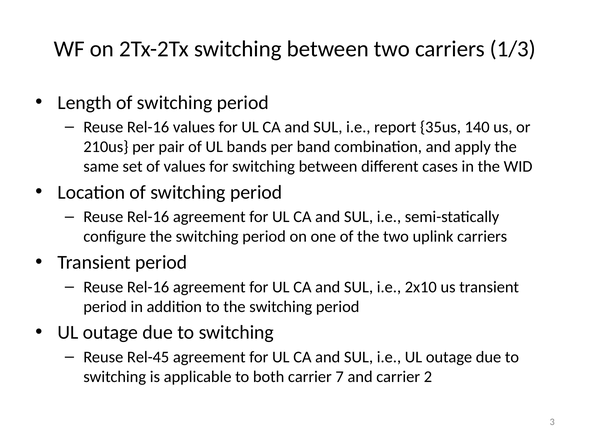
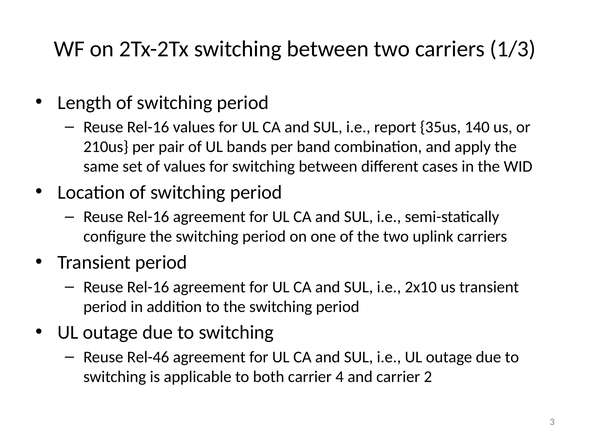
Rel-45: Rel-45 -> Rel-46
7: 7 -> 4
